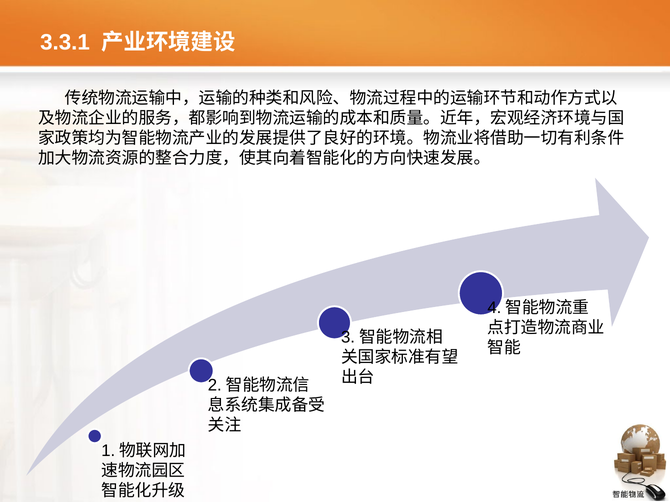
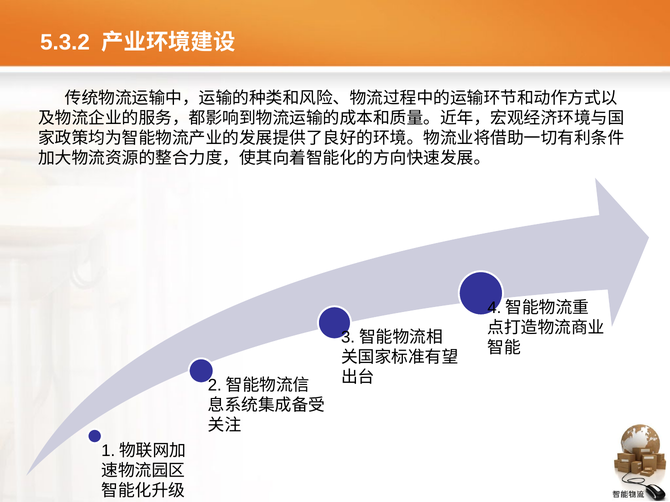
3.3.1: 3.3.1 -> 5.3.2
